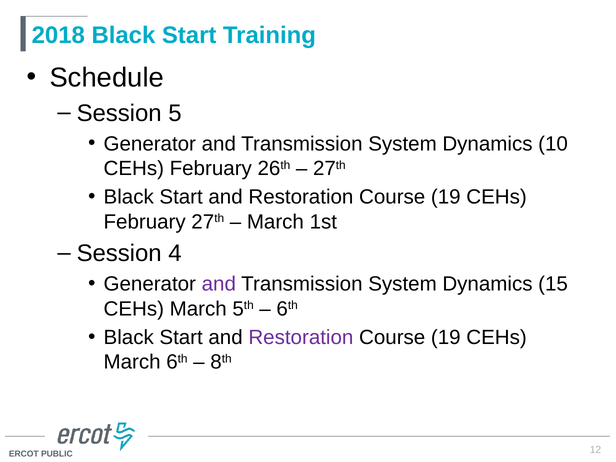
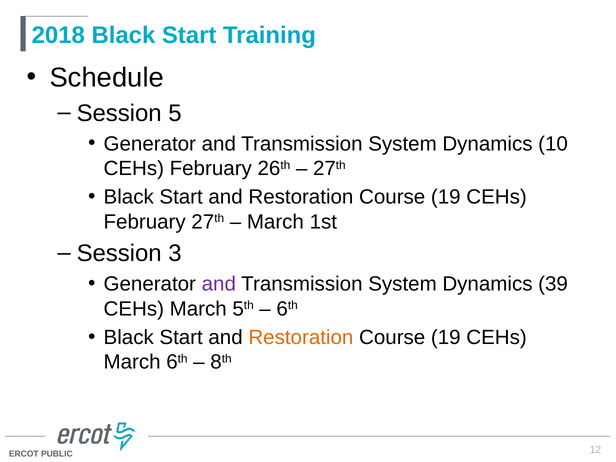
4: 4 -> 3
15: 15 -> 39
Restoration at (301, 337) colour: purple -> orange
